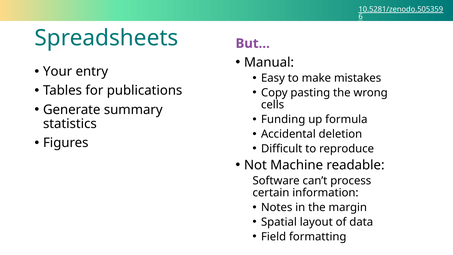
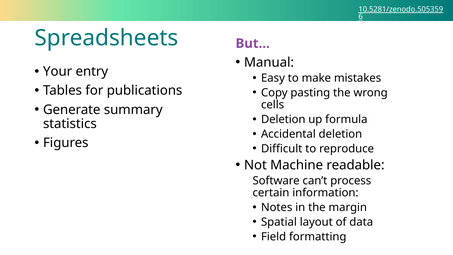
Funding at (283, 119): Funding -> Deletion
